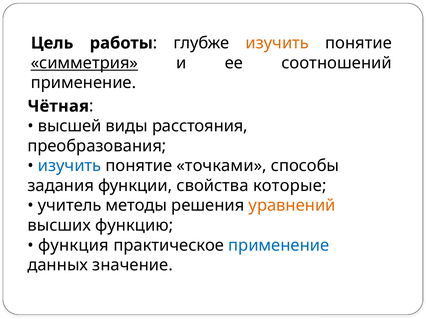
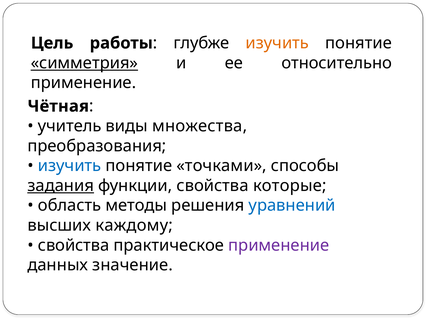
соотношений: соотношений -> относительно
высшей: высшей -> учитель
расстояния: расстояния -> множества
задания underline: none -> present
учитель: учитель -> область
уравнений colour: orange -> blue
функцию: функцию -> каждому
функция at (74, 246): функция -> свойства
применение at (279, 246) colour: blue -> purple
